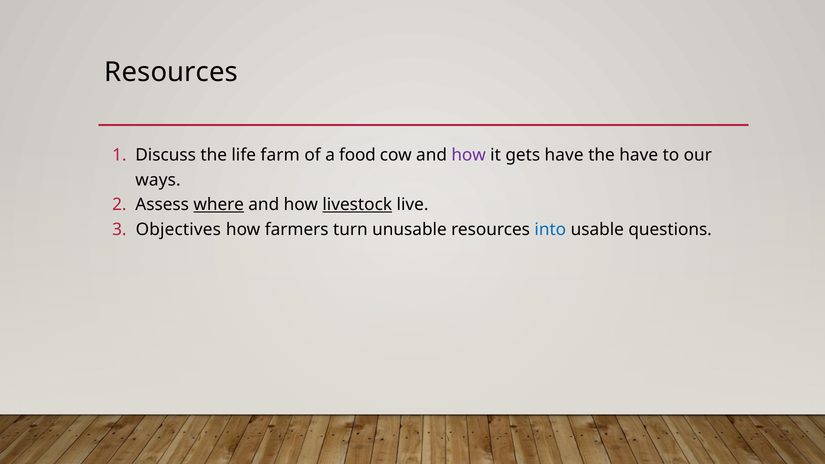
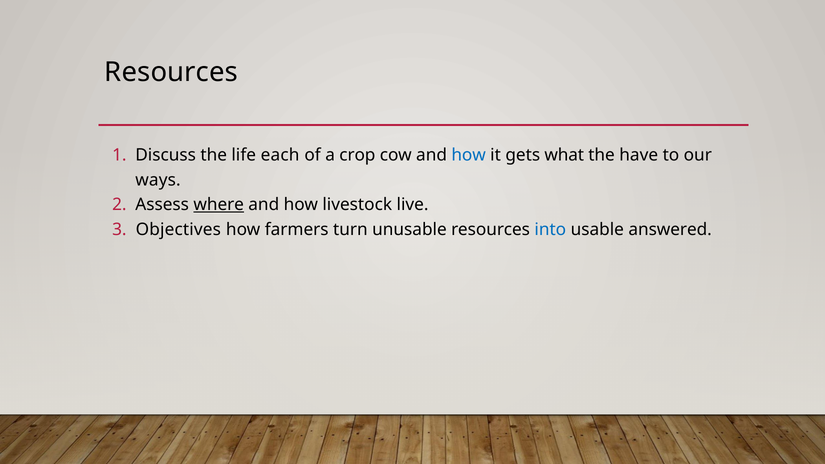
farm: farm -> each
food: food -> crop
how at (469, 155) colour: purple -> blue
gets have: have -> what
livestock underline: present -> none
questions: questions -> answered
